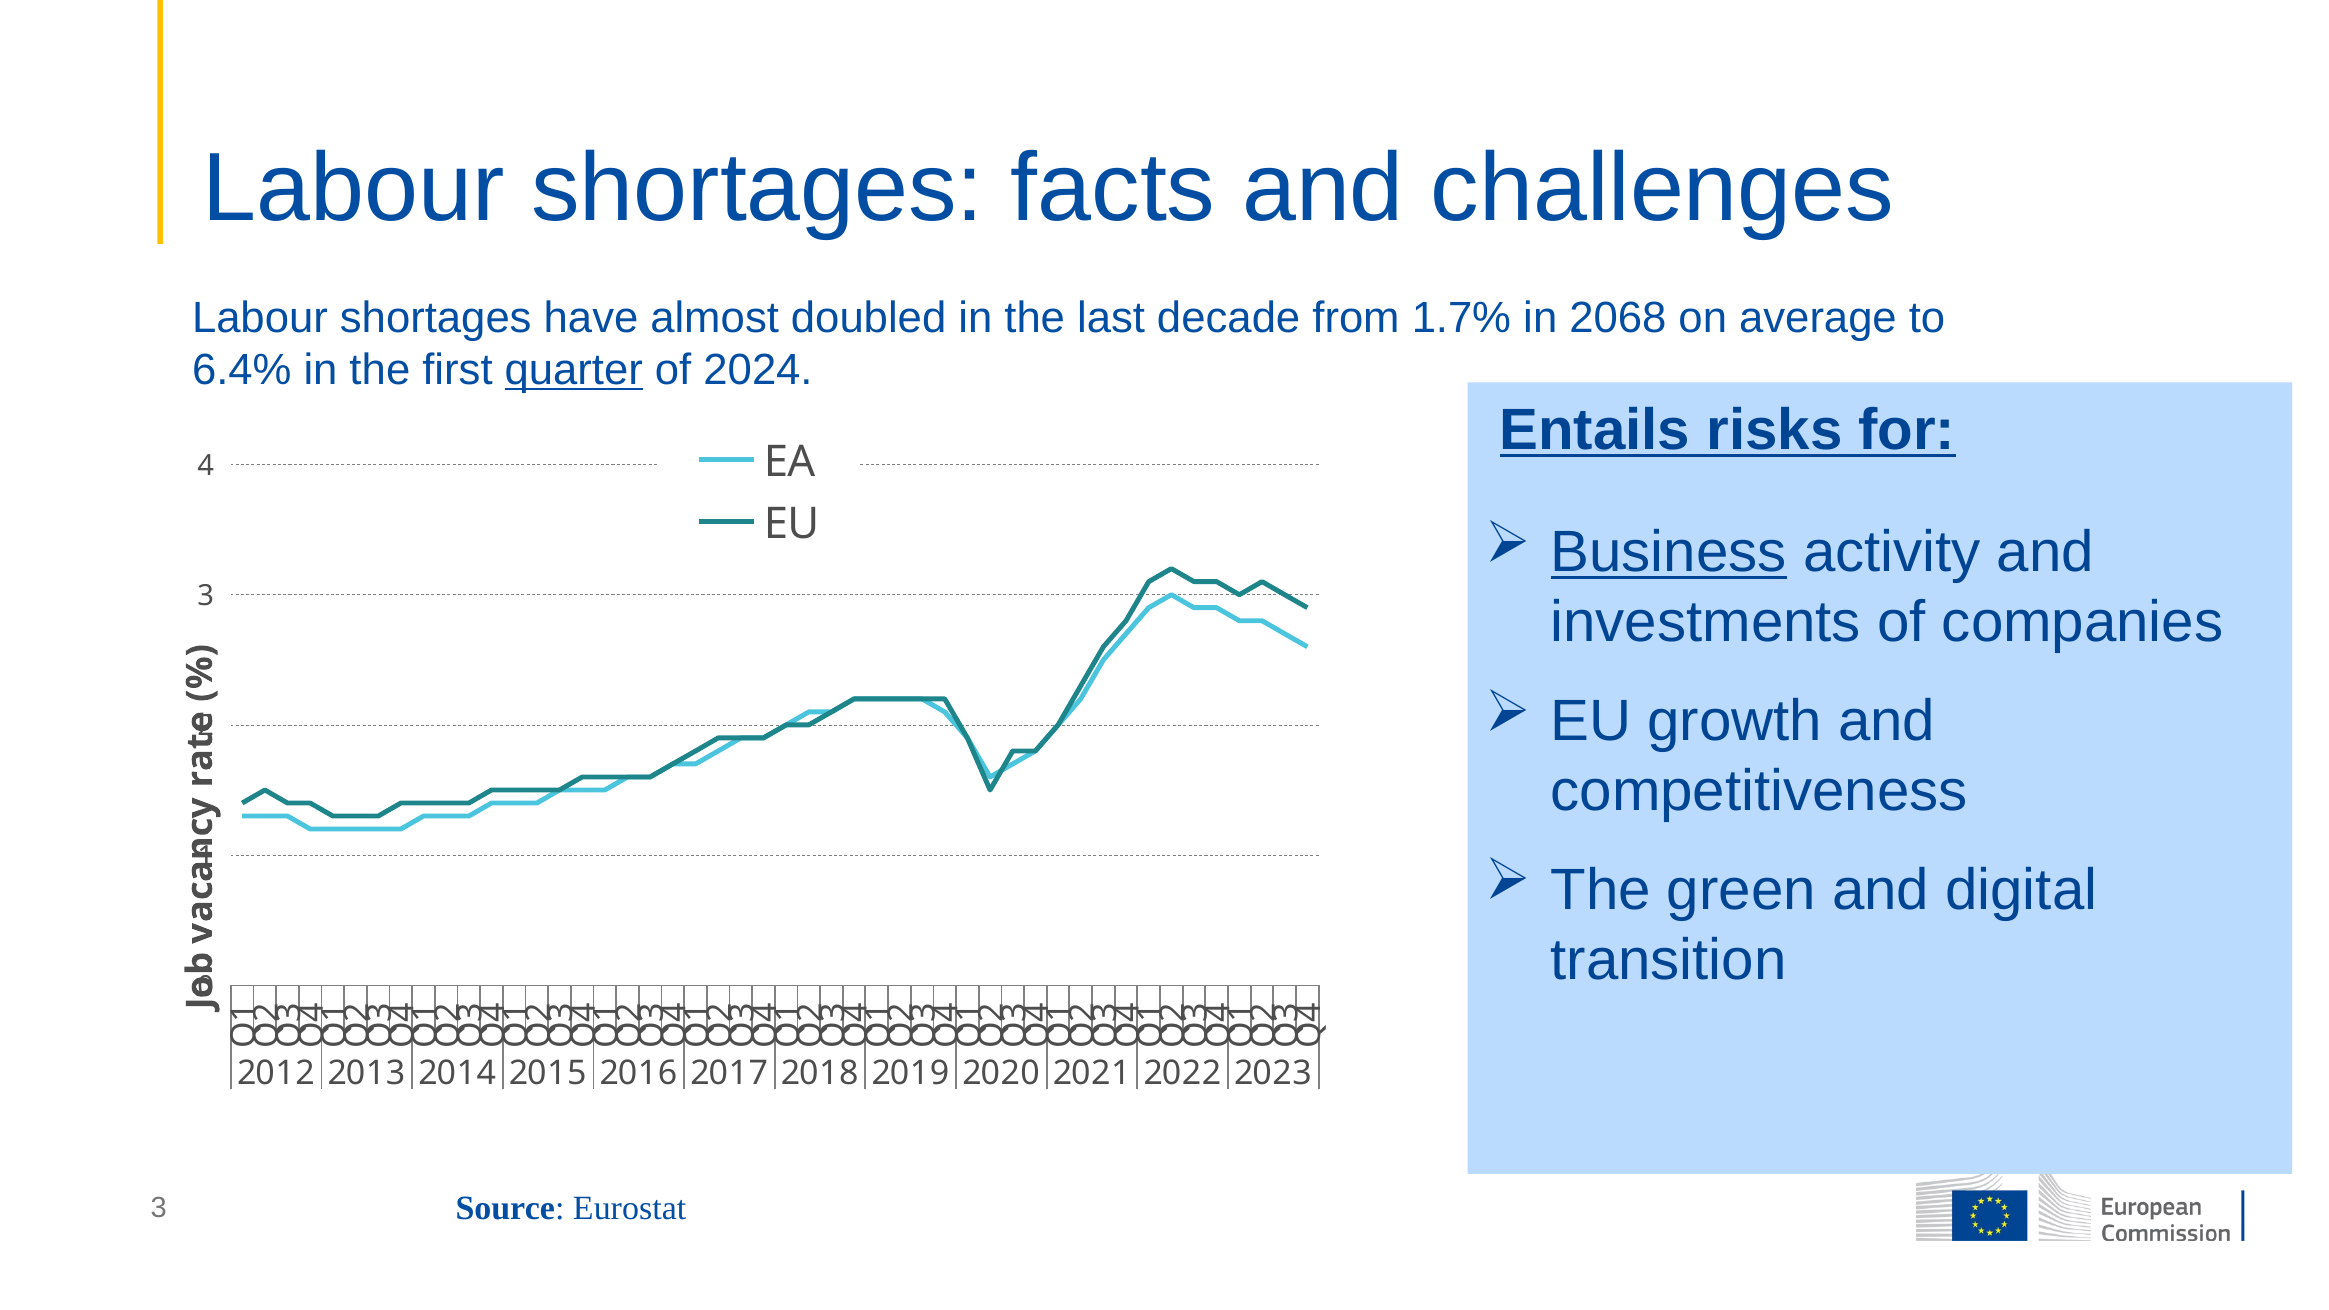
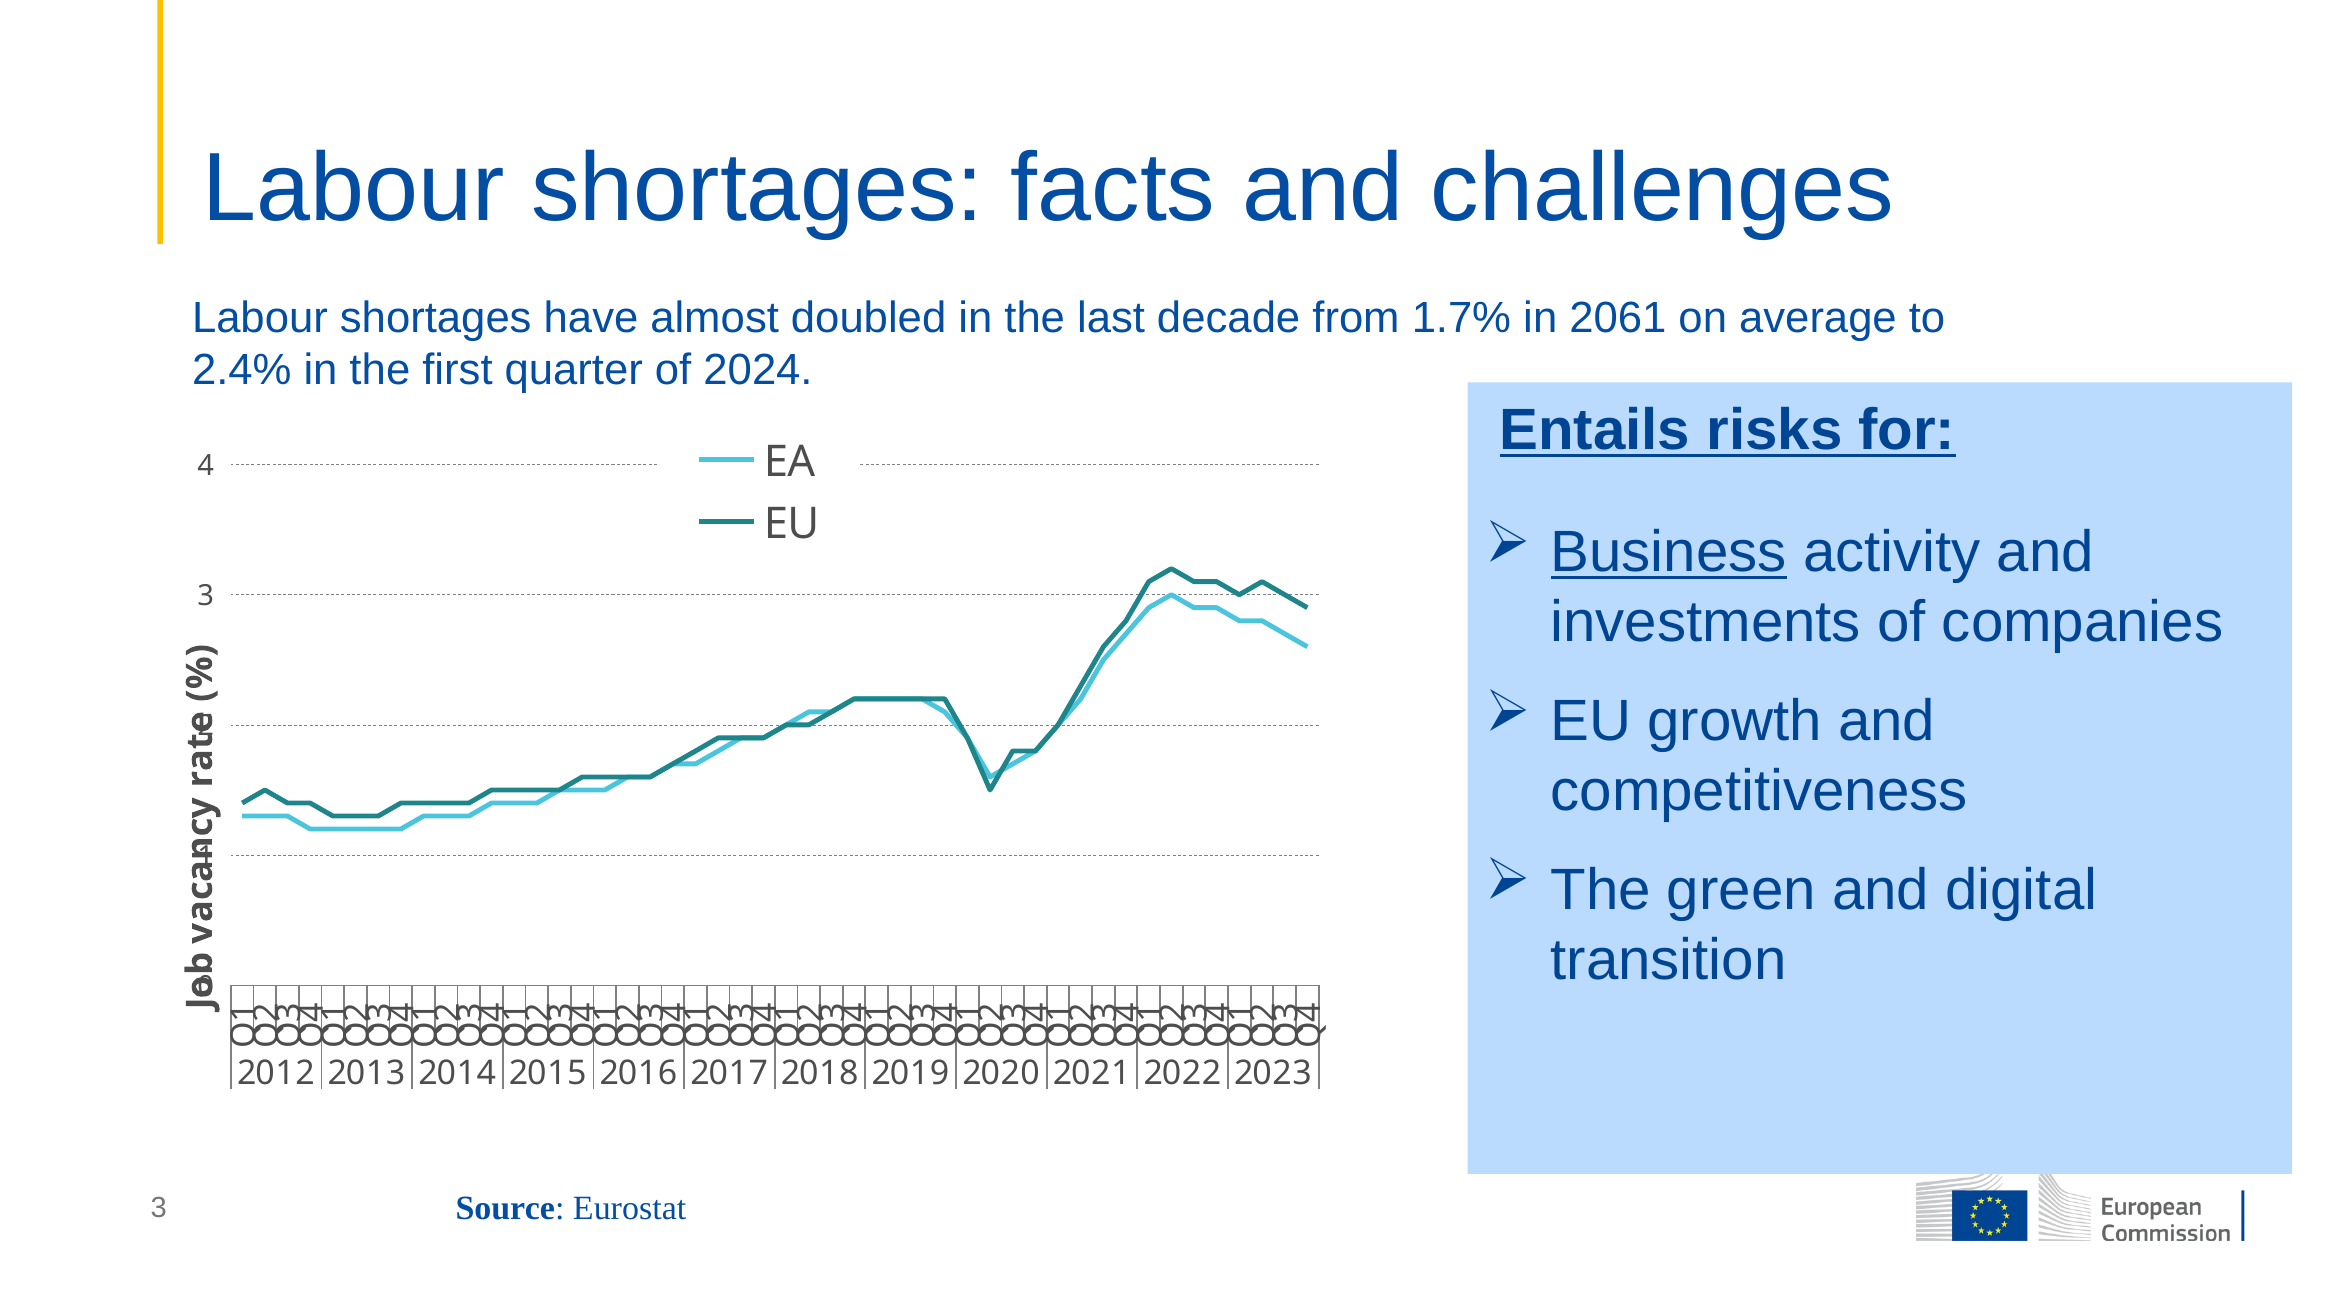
2068: 2068 -> 2061
6.4%: 6.4% -> 2.4%
quarter underline: present -> none
